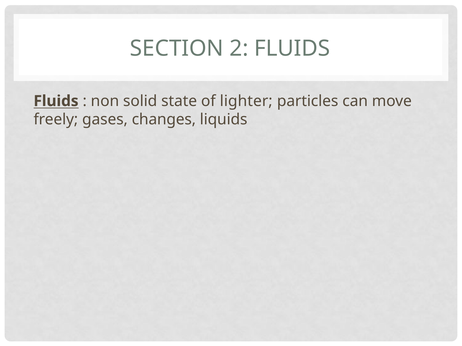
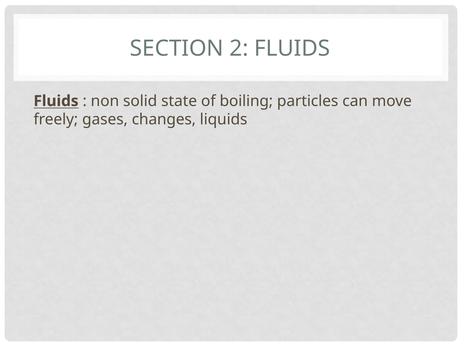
lighter: lighter -> boiling
